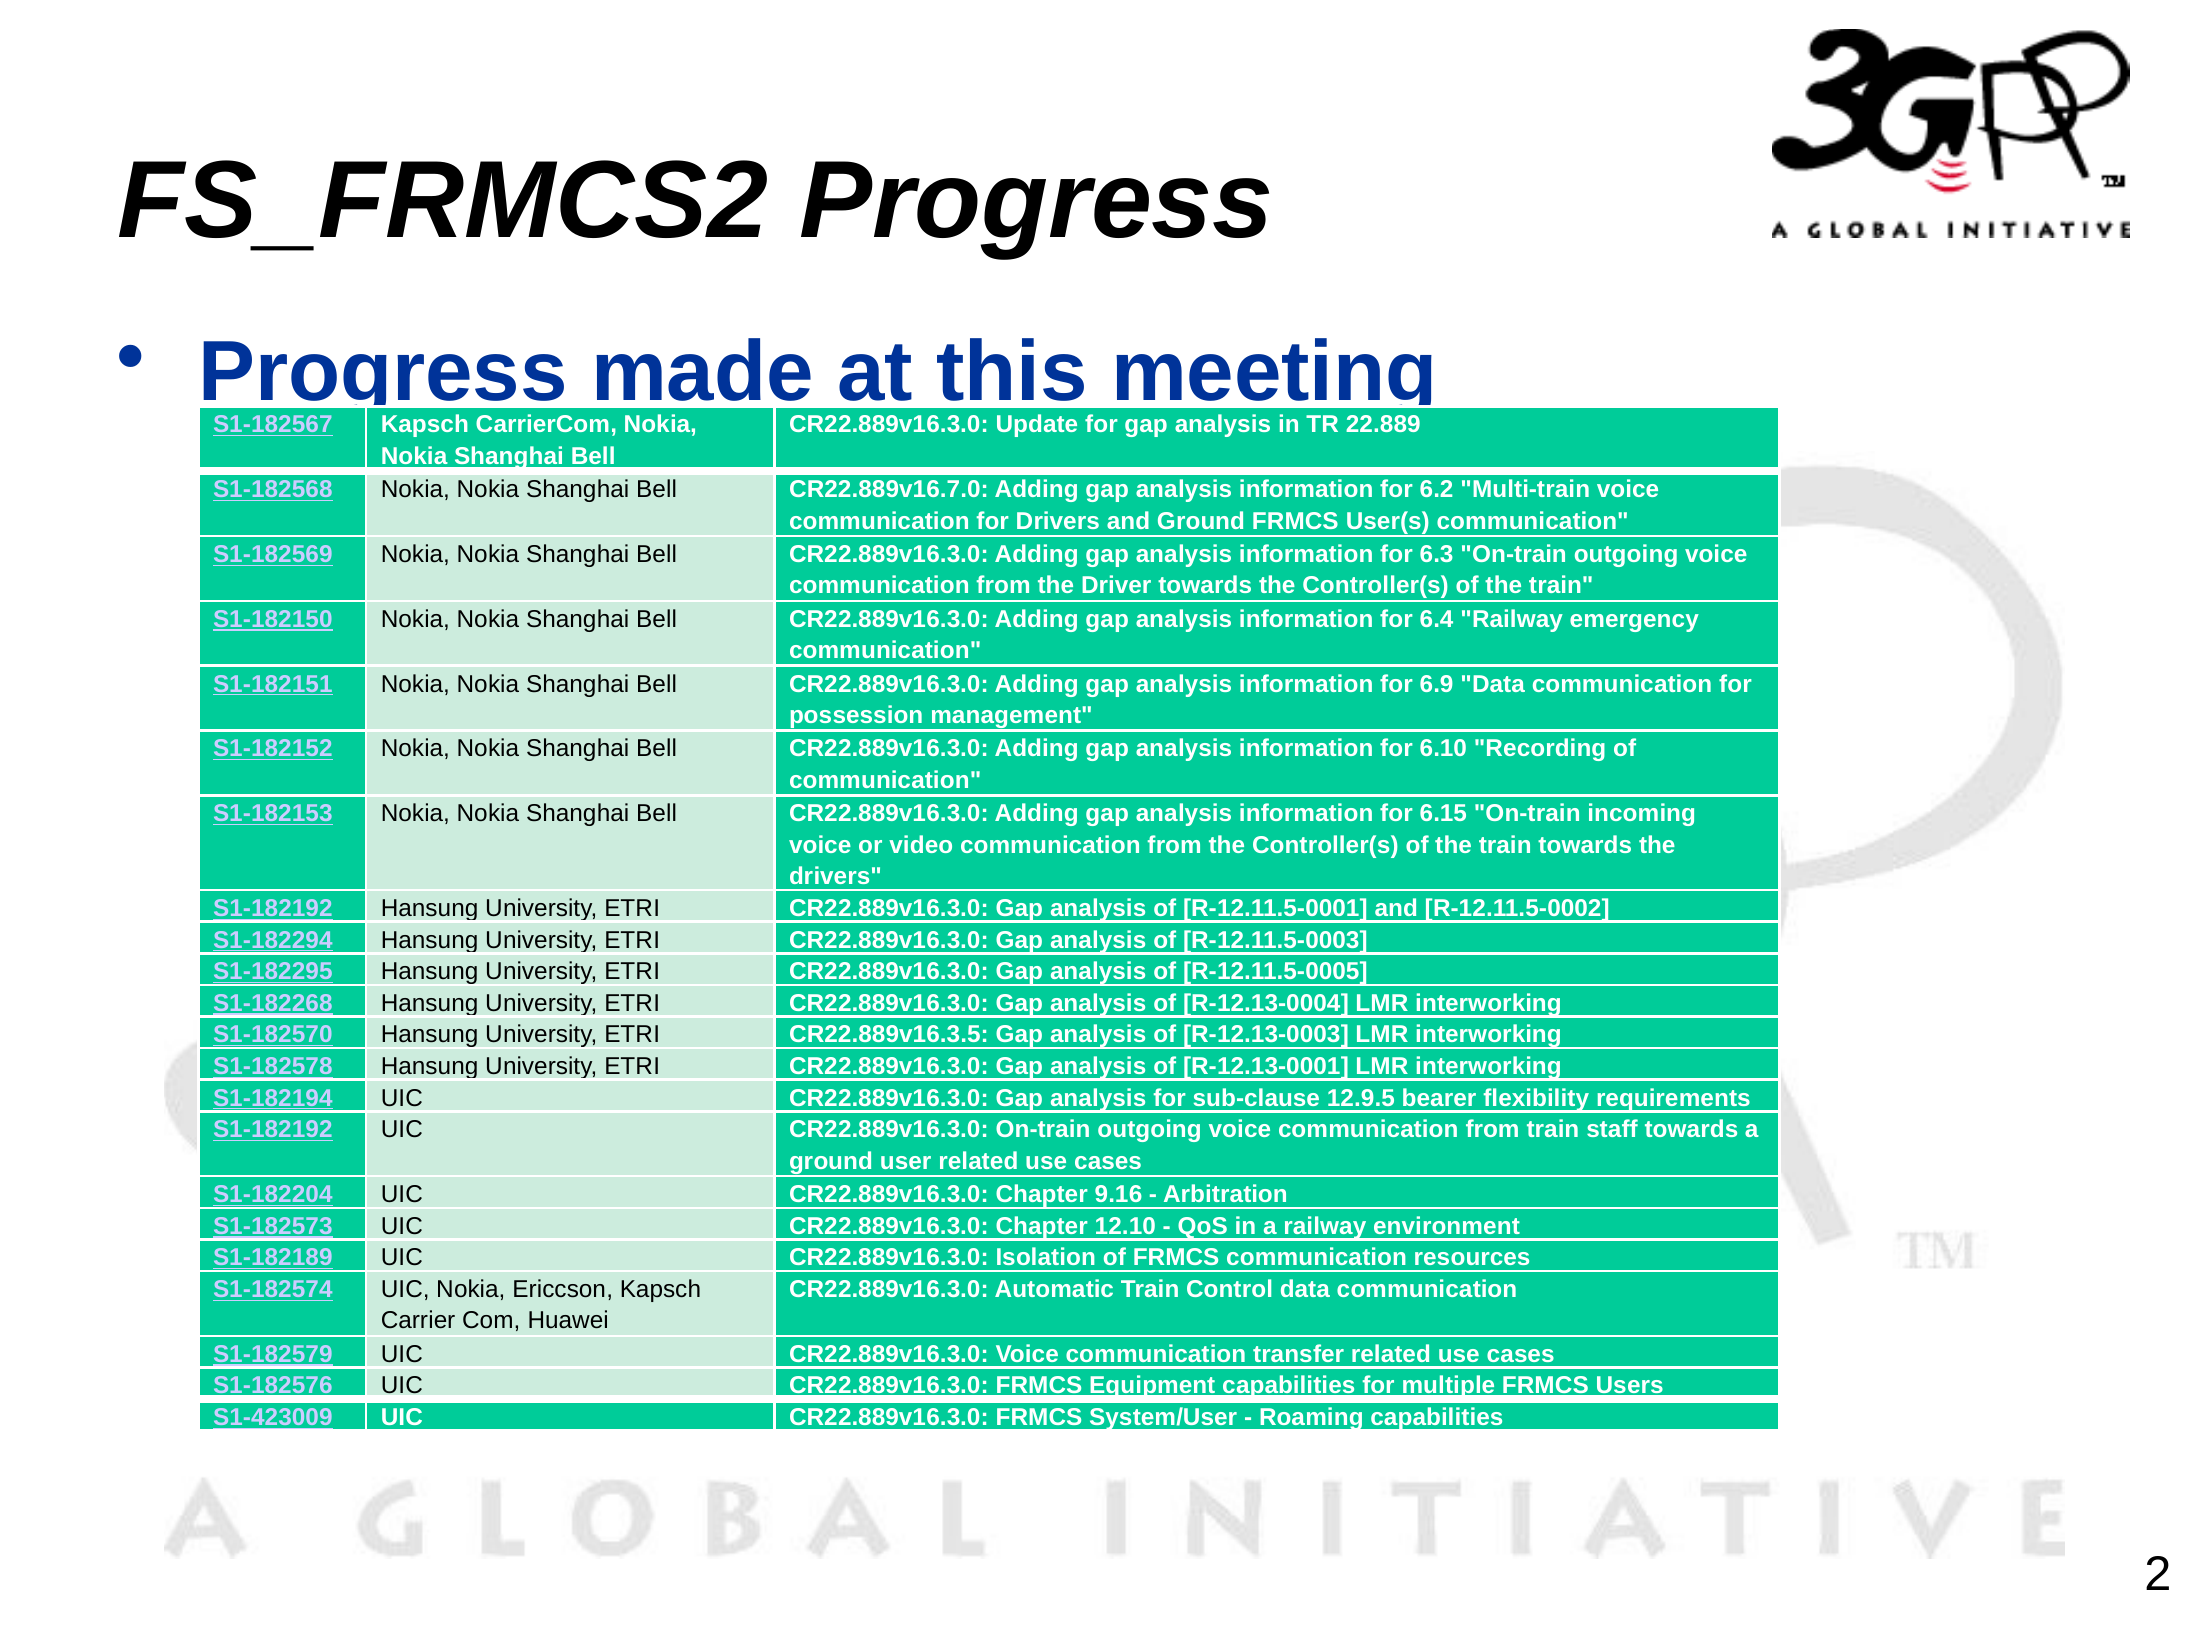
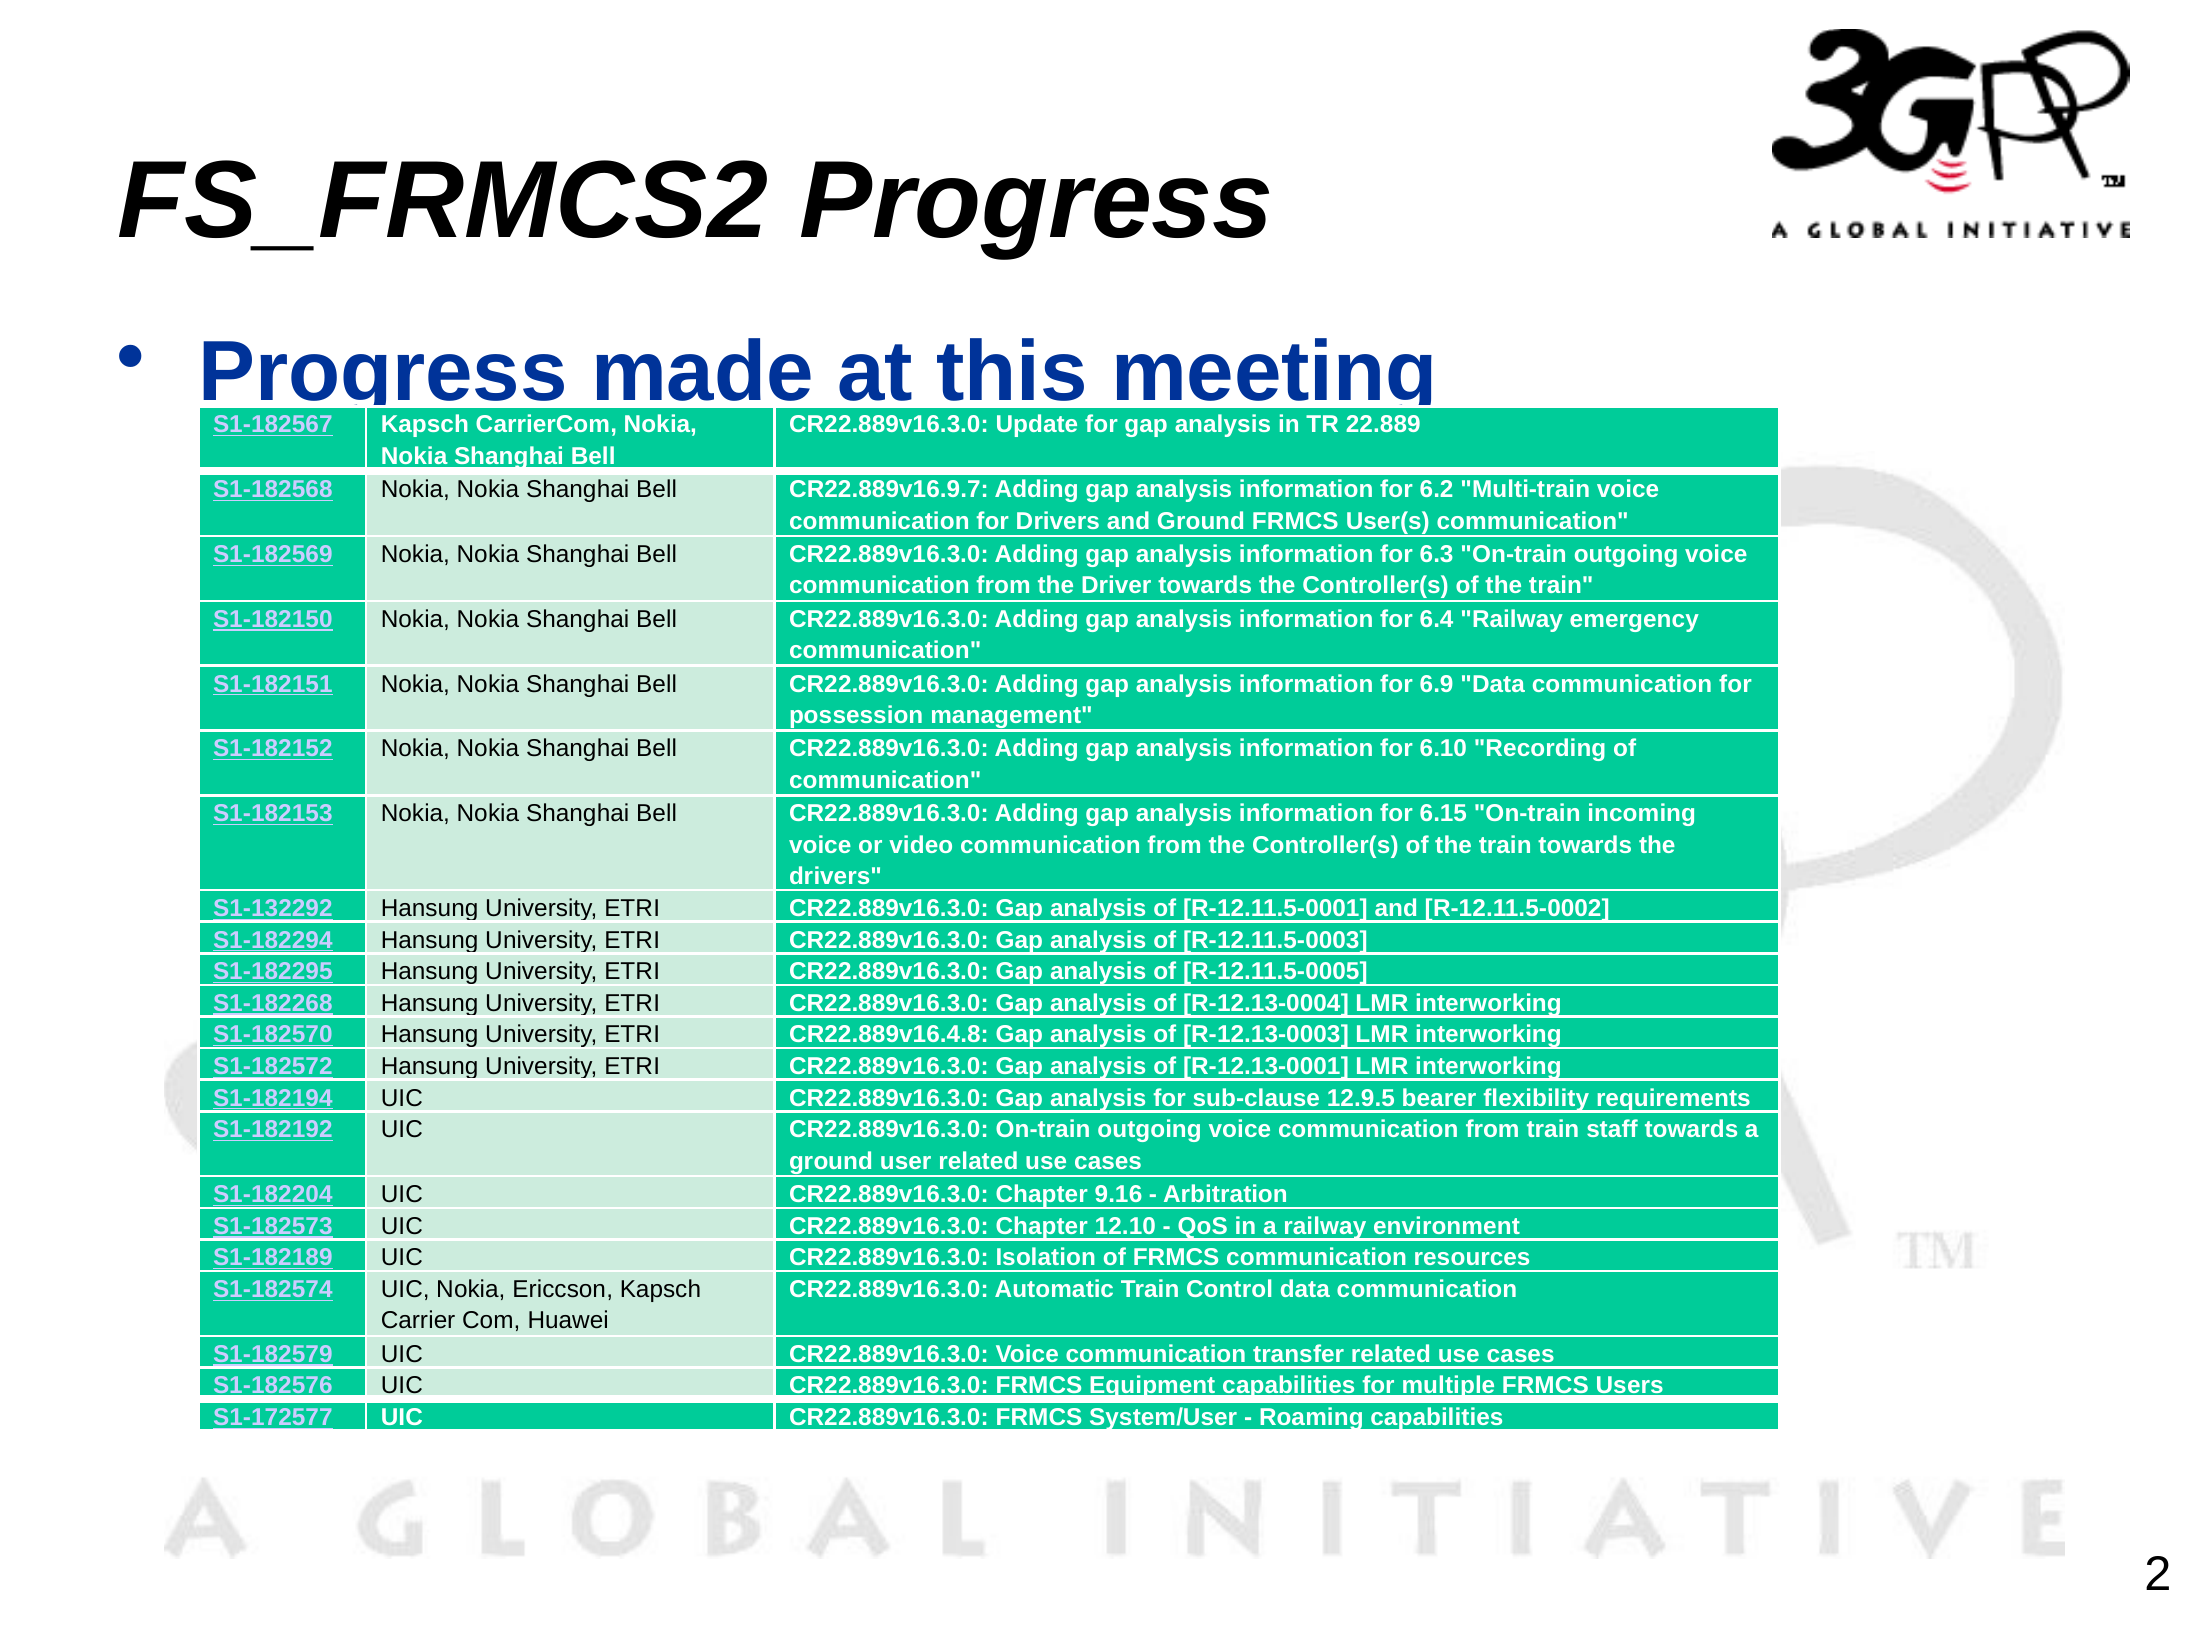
CR22.889v16.7.0: CR22.889v16.7.0 -> CR22.889v16.9.7
S1-182192 at (273, 908): S1-182192 -> S1-132292
CR22.889v16.3.5: CR22.889v16.3.5 -> CR22.889v16.4.8
S1-182578: S1-182578 -> S1-182572
S1-423009: S1-423009 -> S1-172577
